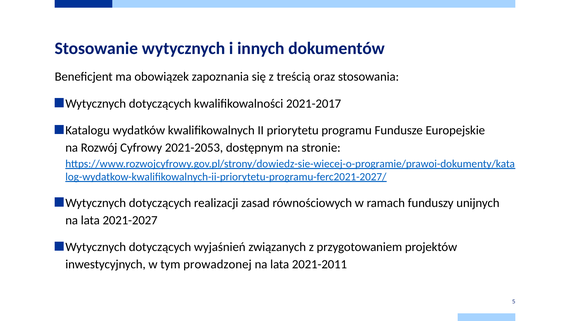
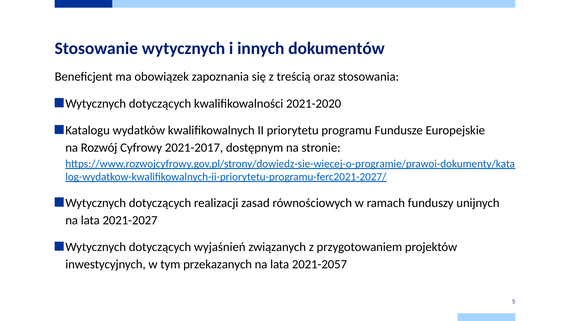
2021-2017: 2021-2017 -> 2021-2020
2021-2053: 2021-2053 -> 2021-2017
prowadzonej: prowadzonej -> przekazanych
2021-2011: 2021-2011 -> 2021-2057
